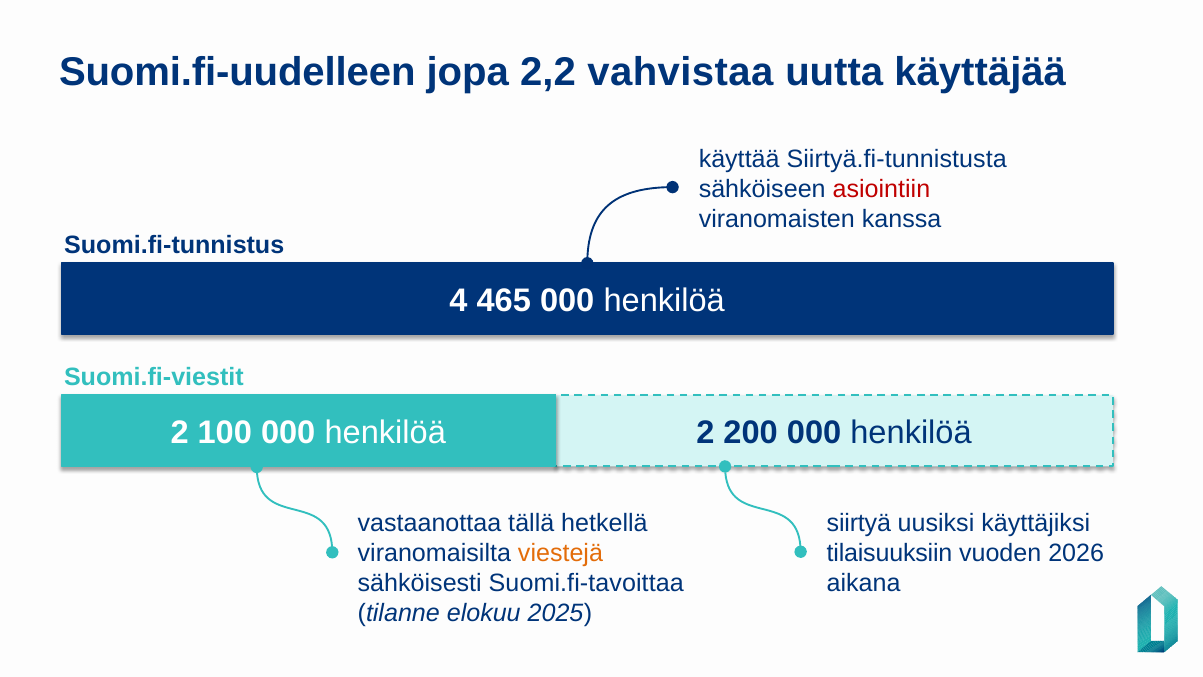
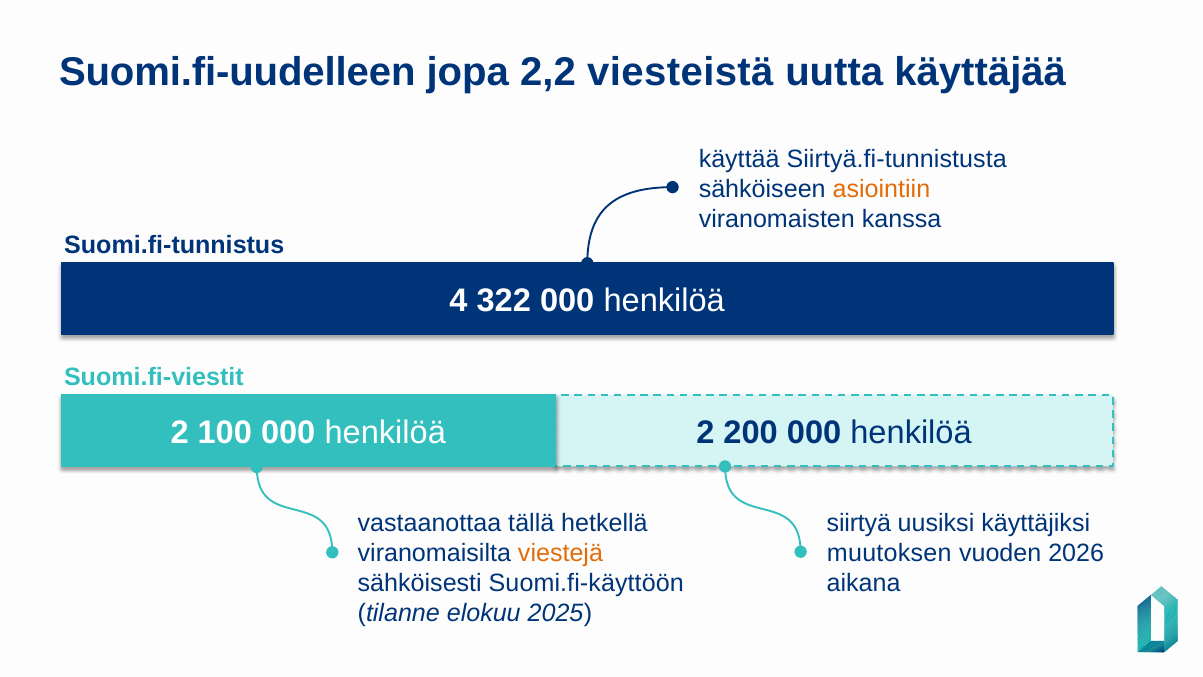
vahvistaa: vahvistaa -> viesteistä
asiointiin colour: red -> orange
465: 465 -> 322
tilaisuuksiin: tilaisuuksiin -> muutoksen
Suomi.fi-tavoittaa: Suomi.fi-tavoittaa -> Suomi.fi-käyttöön
